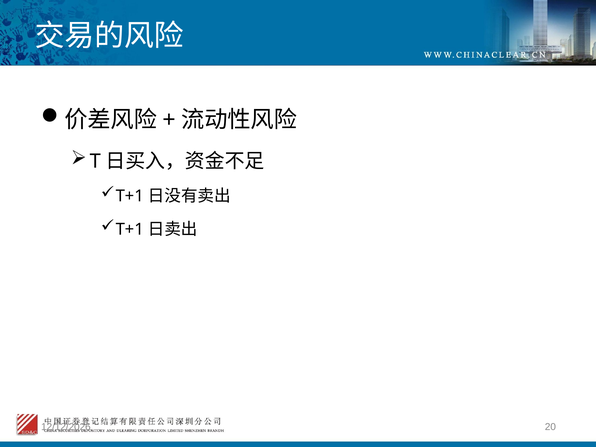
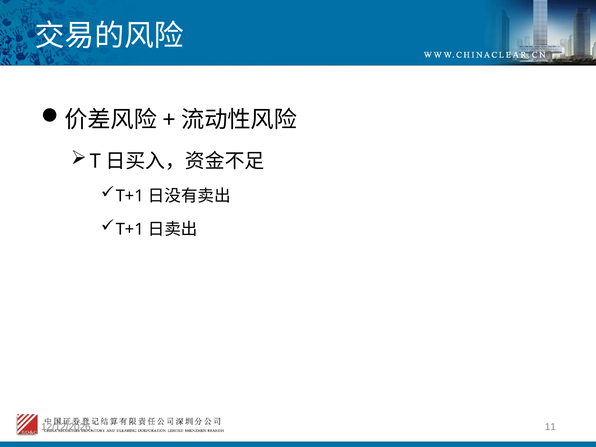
20: 20 -> 11
